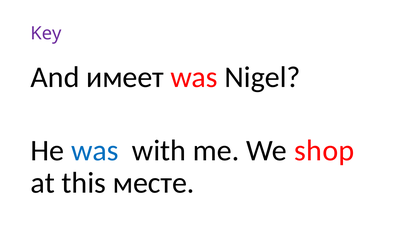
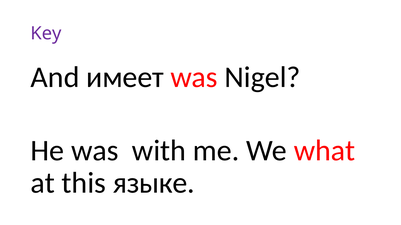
was at (95, 151) colour: blue -> black
shop: shop -> what
месте: месте -> языке
